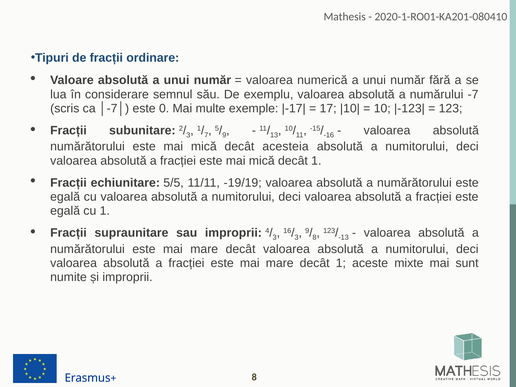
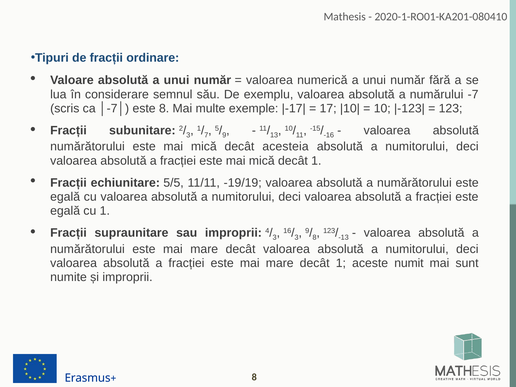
este 0: 0 -> 8
mixte: mixte -> numit
